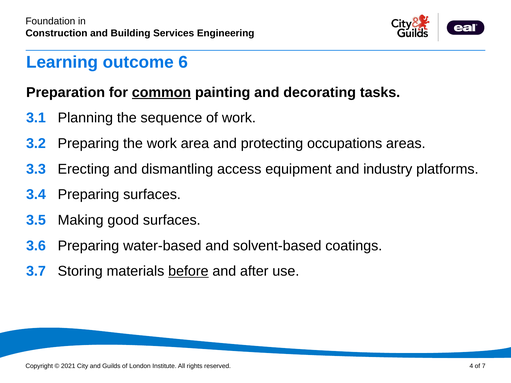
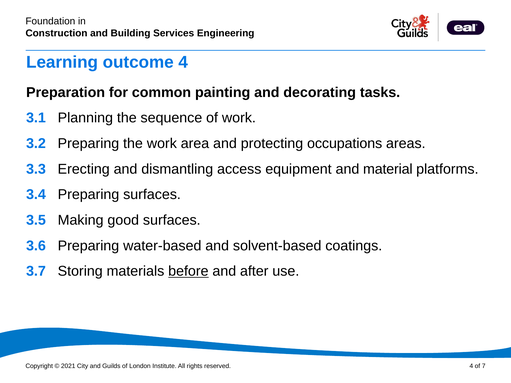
outcome 6: 6 -> 4
common underline: present -> none
industry: industry -> material
